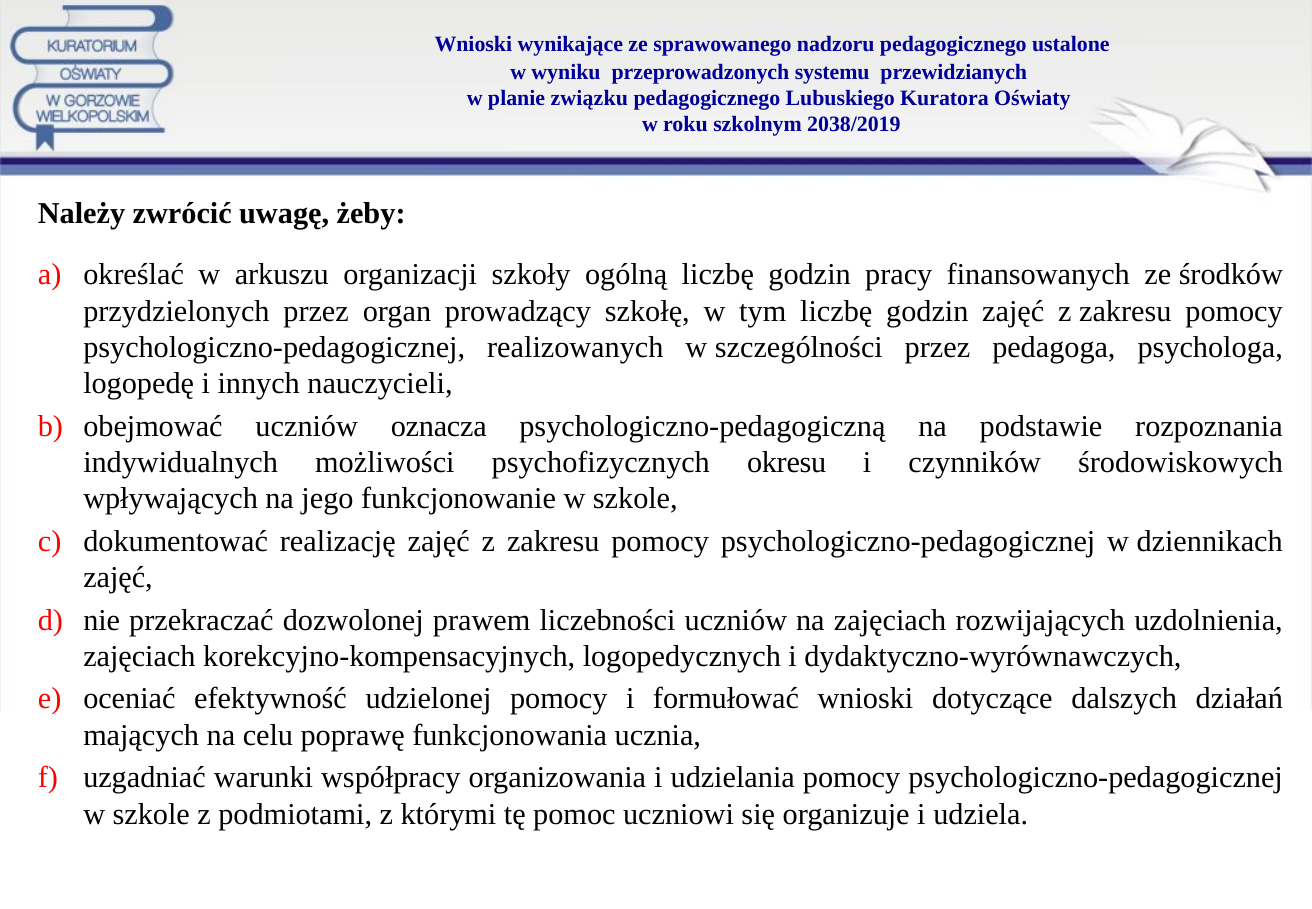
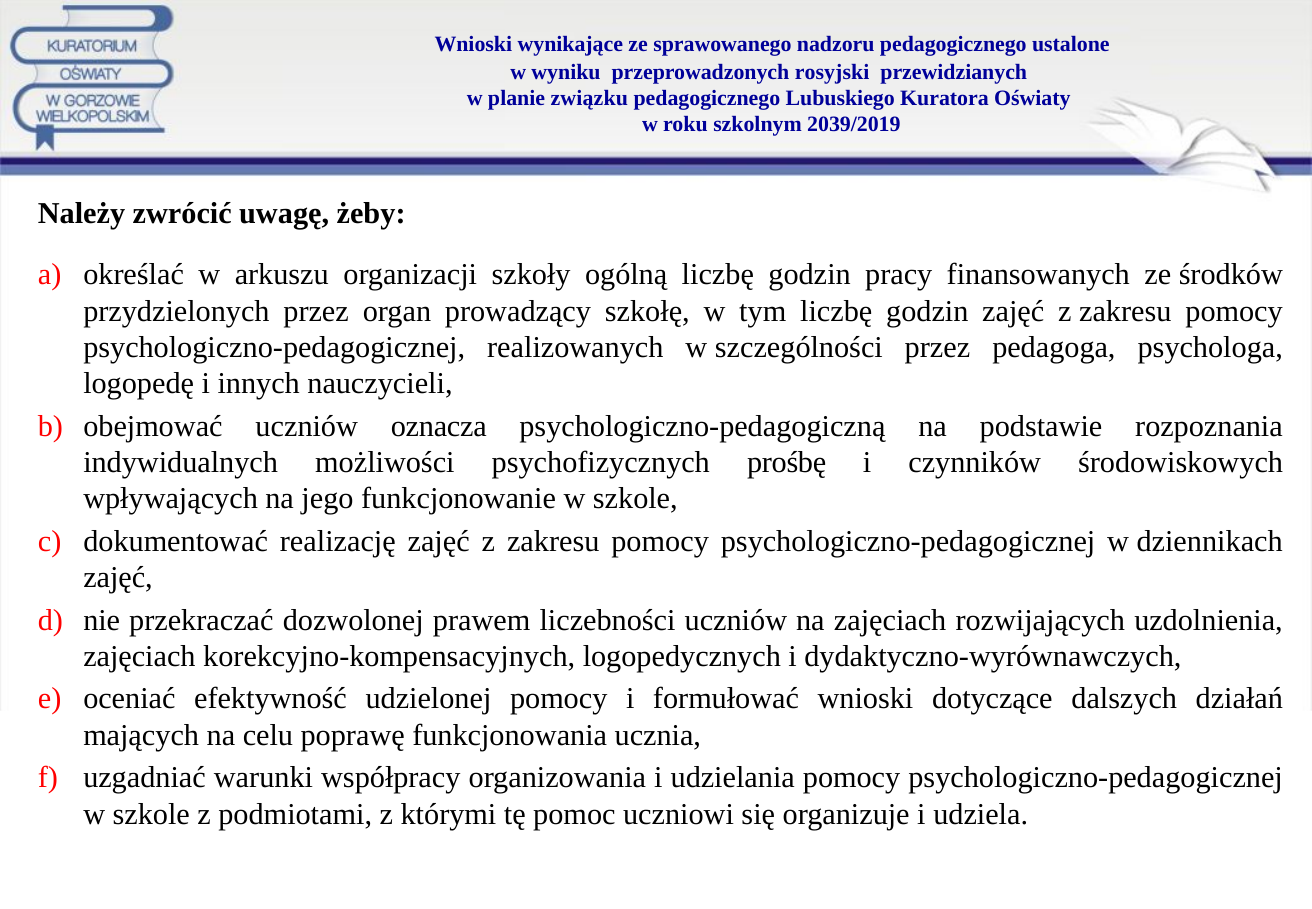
systemu: systemu -> rosyjski
2038/2019: 2038/2019 -> 2039/2019
okresu: okresu -> prośbę
